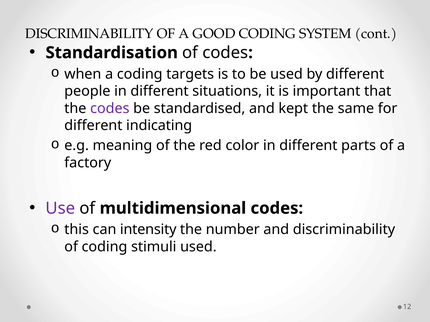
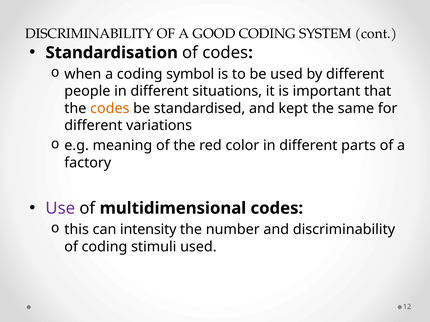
targets: targets -> symbol
codes at (110, 109) colour: purple -> orange
indicating: indicating -> variations
